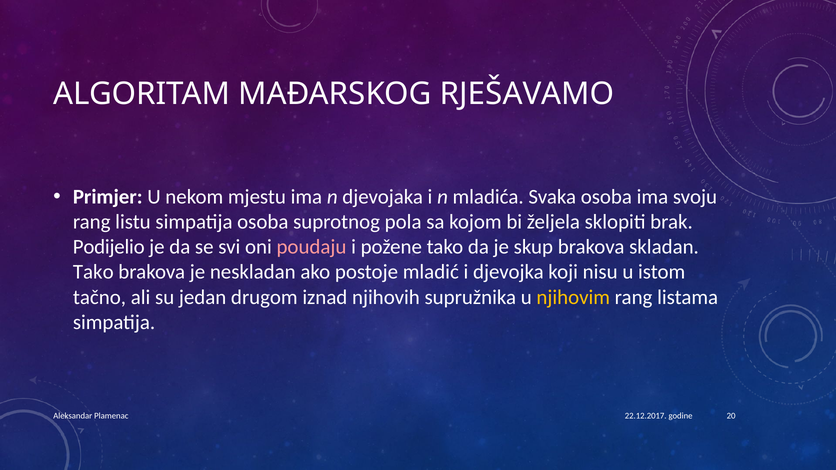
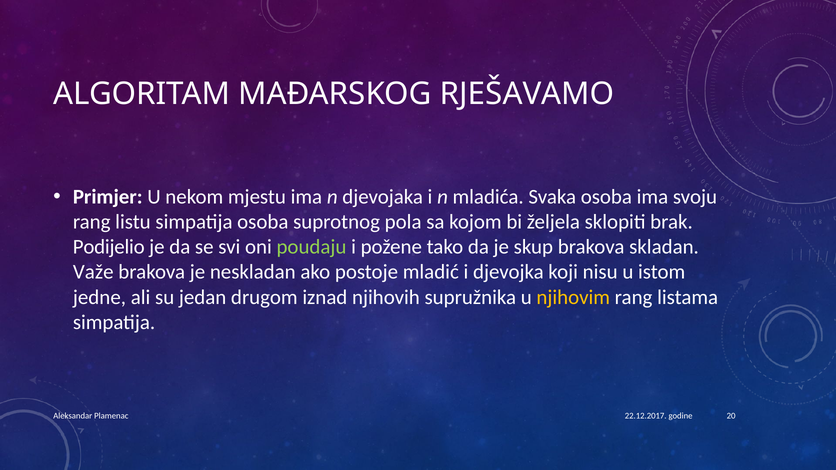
poudaju colour: pink -> light green
Tako at (93, 272): Tako -> Važe
tačno: tačno -> jedne
